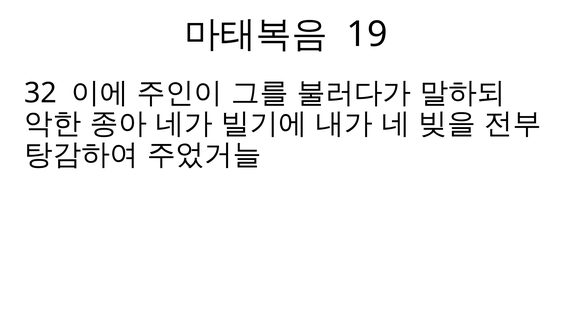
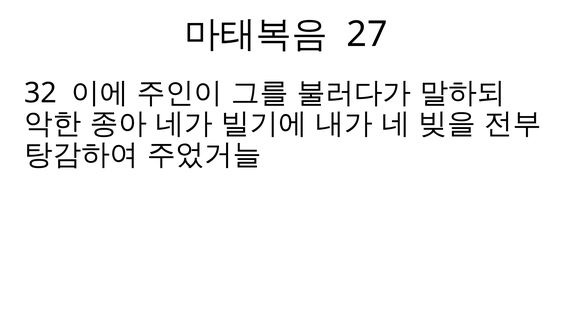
19: 19 -> 27
